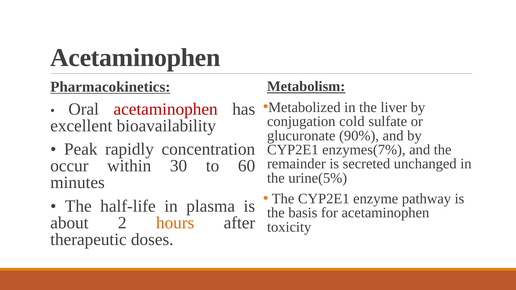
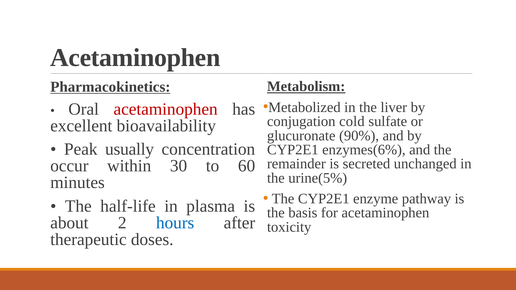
rapidly: rapidly -> usually
enzymes(7%: enzymes(7% -> enzymes(6%
hours colour: orange -> blue
